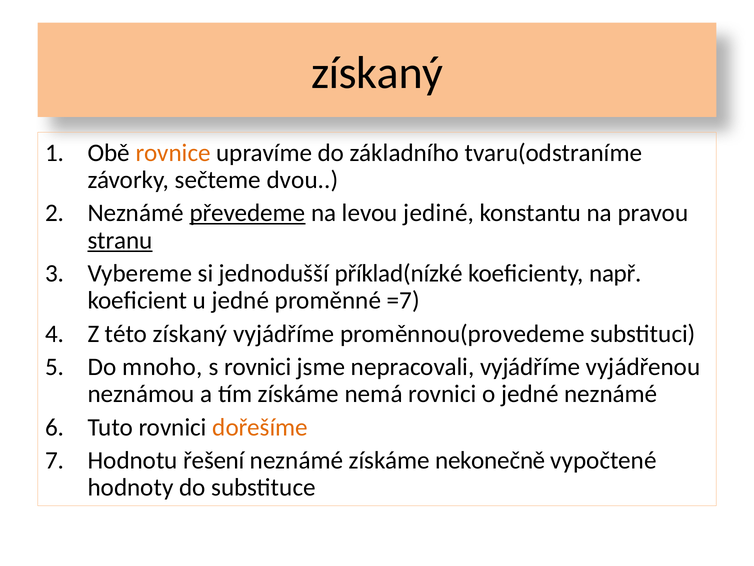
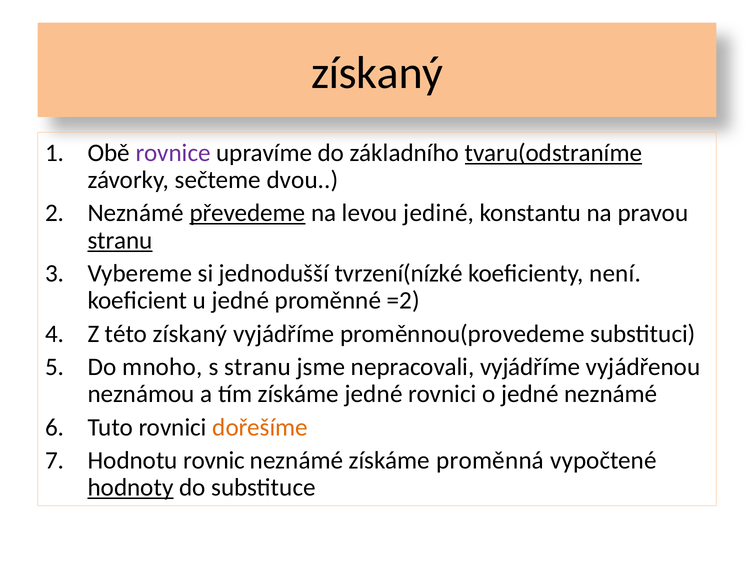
rovnice colour: orange -> purple
tvaru(odstraníme underline: none -> present
příklad(nízké: příklad(nízké -> tvrzení(nízké
např: např -> není
=7: =7 -> =2
s rovnici: rovnici -> stranu
získáme nemá: nemá -> jedné
řešení: řešení -> rovnic
nekonečně: nekonečně -> proměnná
hodnoty underline: none -> present
